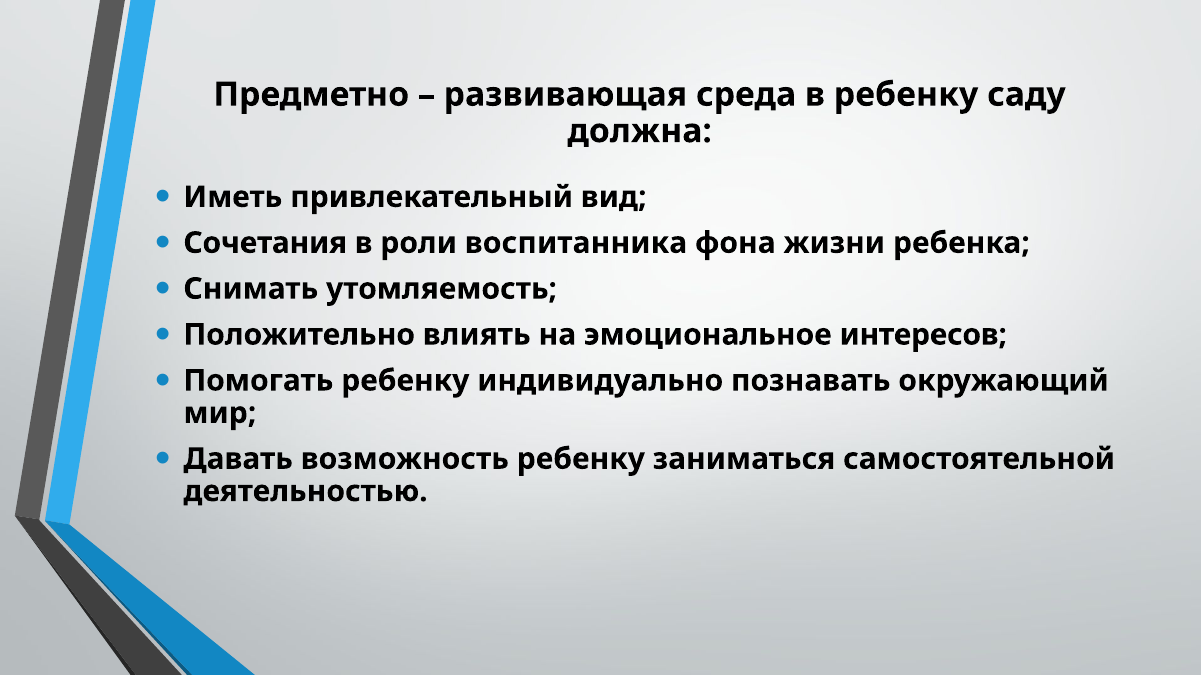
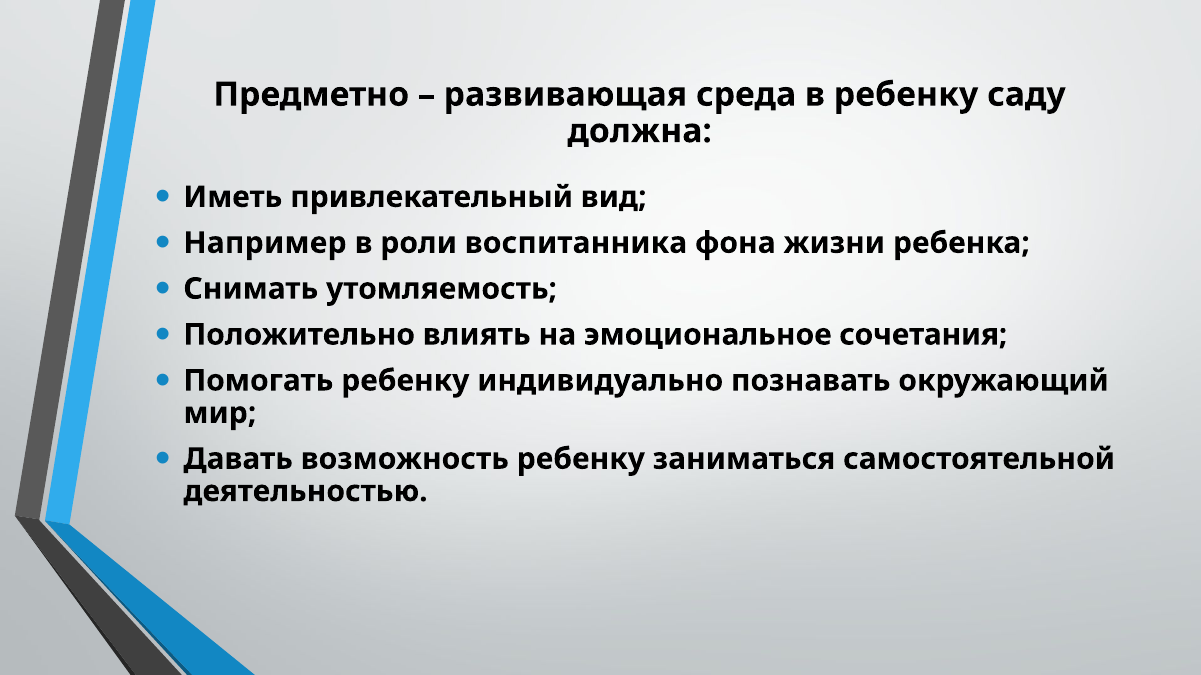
Сочетания: Сочетания -> Например
интересов: интересов -> сочетания
